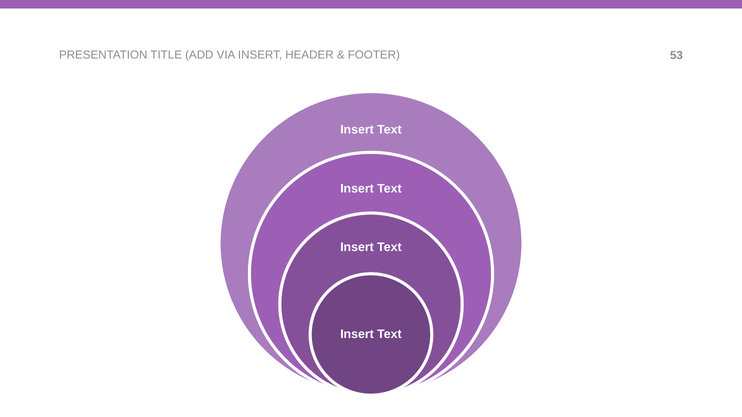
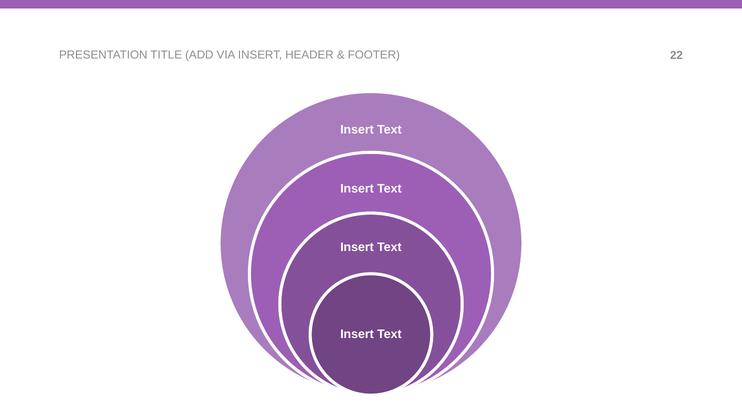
53: 53 -> 22
